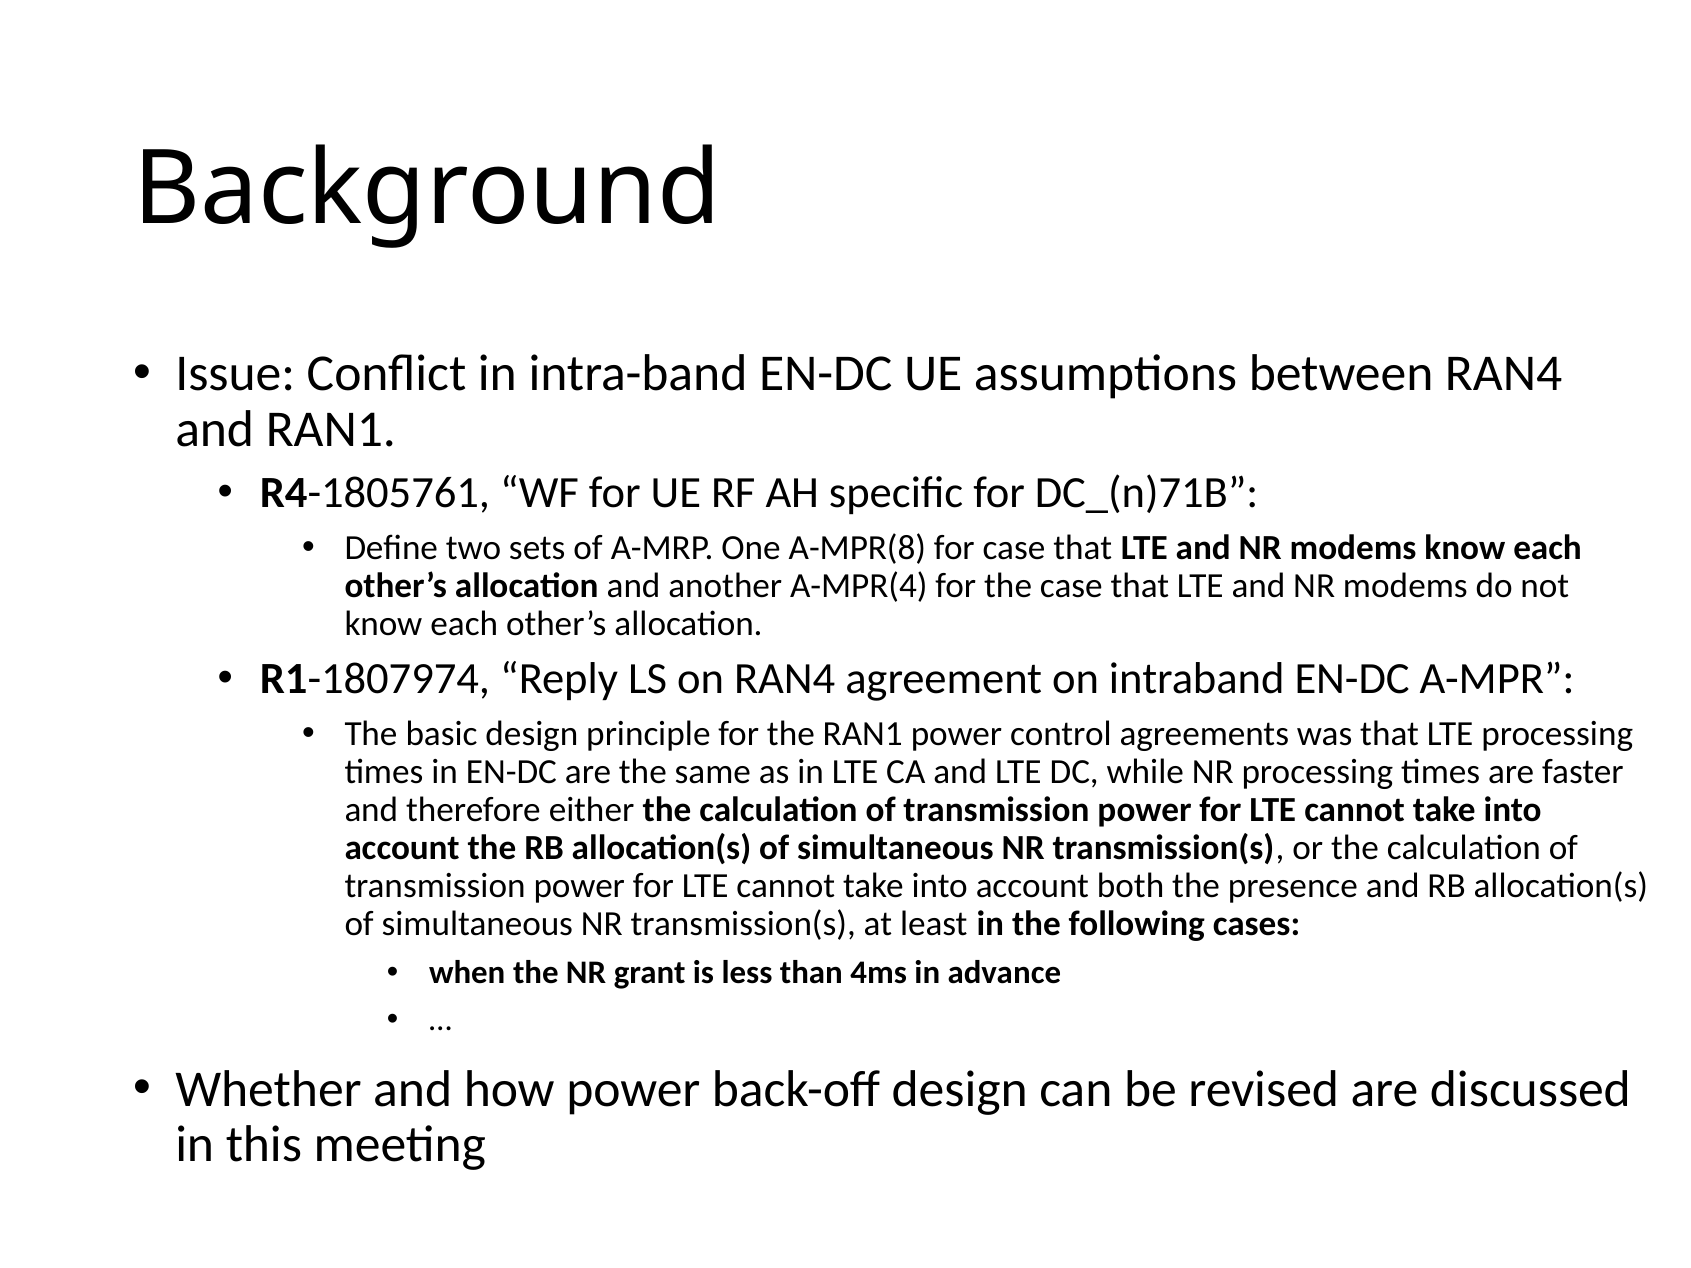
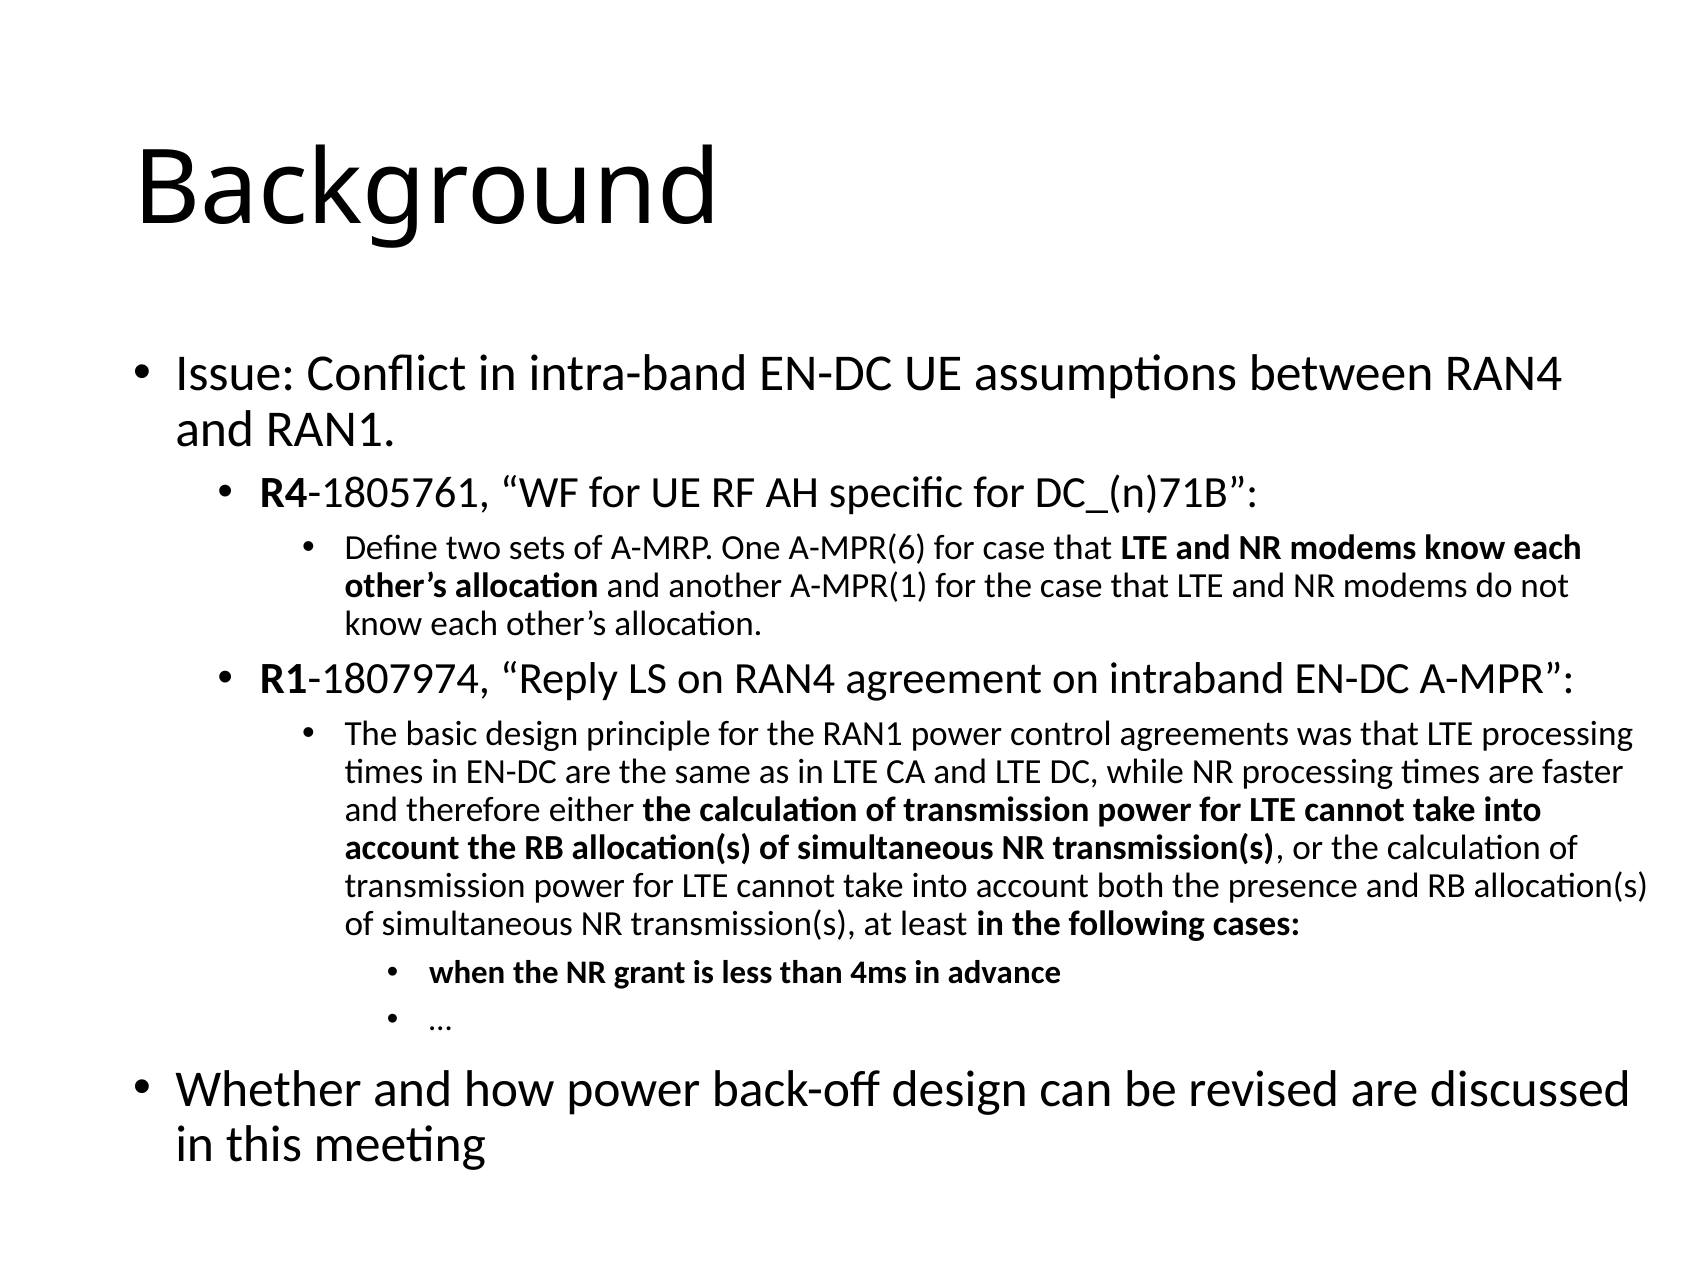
A-MPR(8: A-MPR(8 -> A-MPR(6
A-MPR(4: A-MPR(4 -> A-MPR(1
